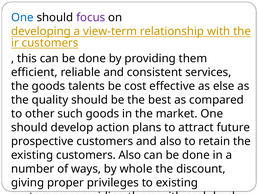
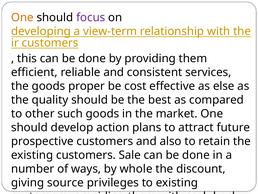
One at (22, 18) colour: blue -> orange
talents: talents -> proper
customers Also: Also -> Sale
proper: proper -> source
